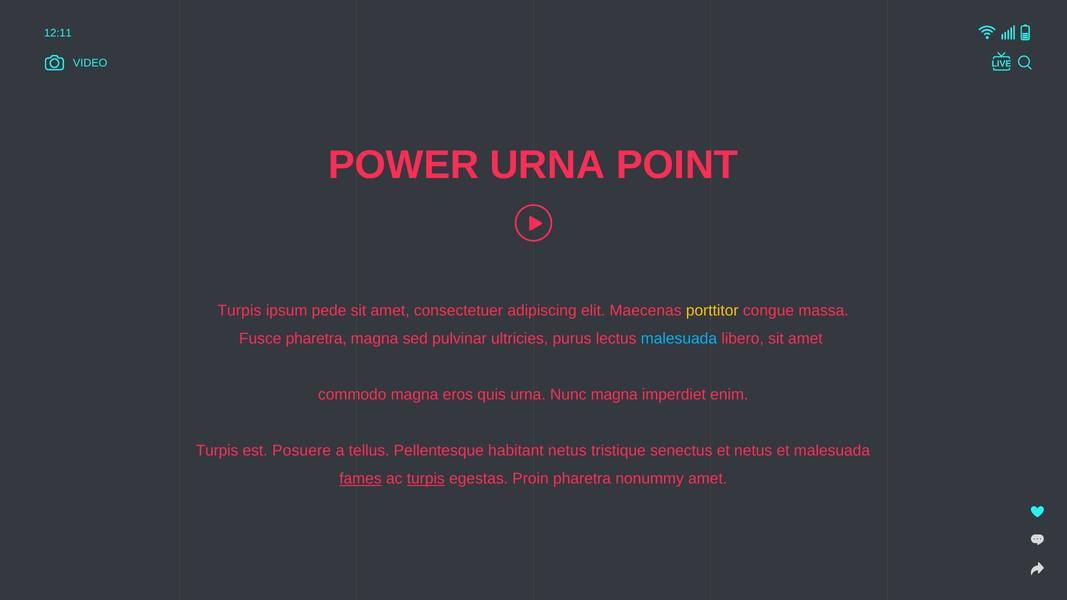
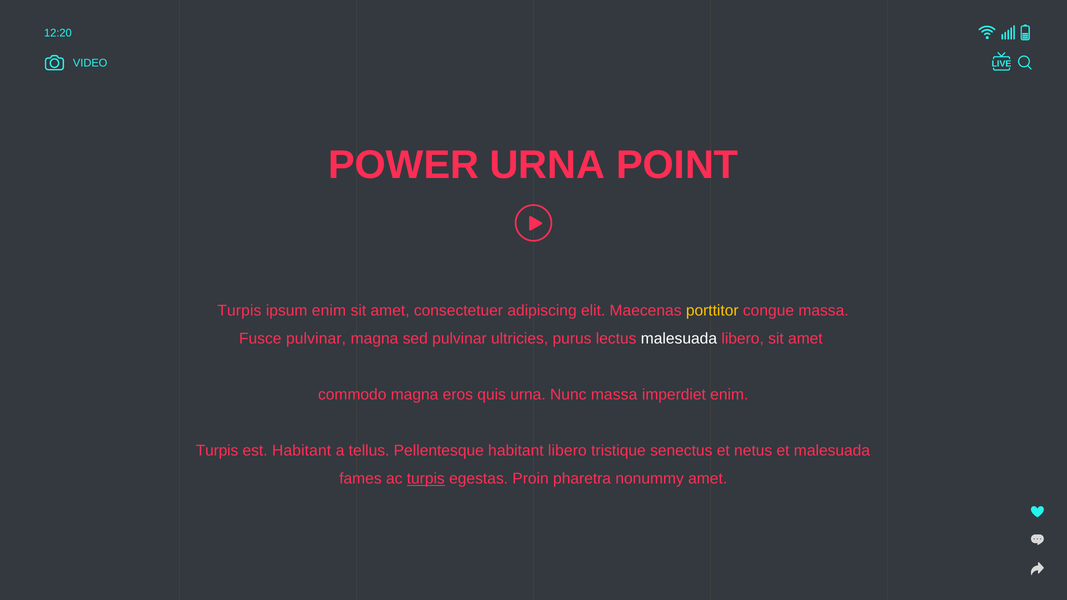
12:11: 12:11 -> 12:20
ipsum pede: pede -> enim
Fusce pharetra: pharetra -> pulvinar
malesuada at (679, 339) colour: light blue -> white
Nunc magna: magna -> massa
est Posuere: Posuere -> Habitant
habitant netus: netus -> libero
fames underline: present -> none
